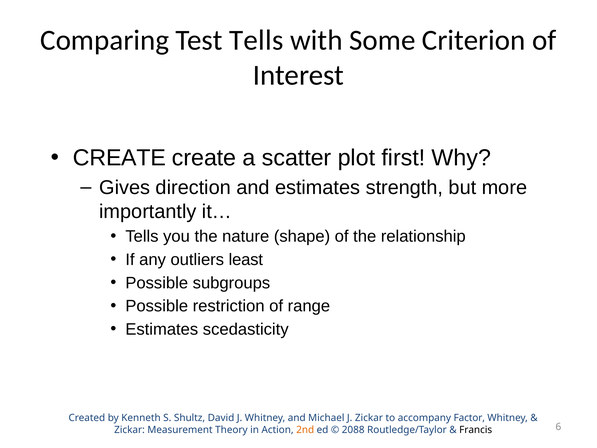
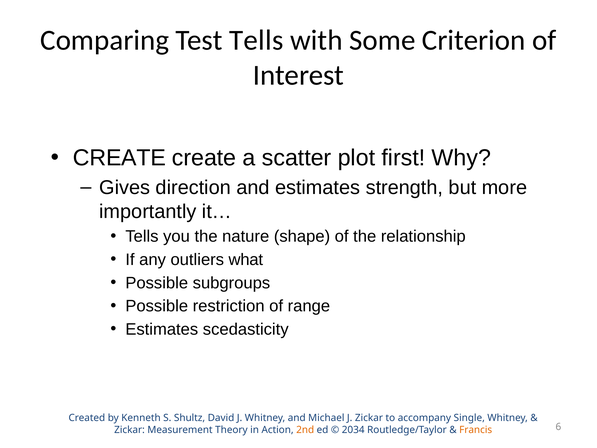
least: least -> what
Factor: Factor -> Single
2088: 2088 -> 2034
Francis colour: black -> orange
